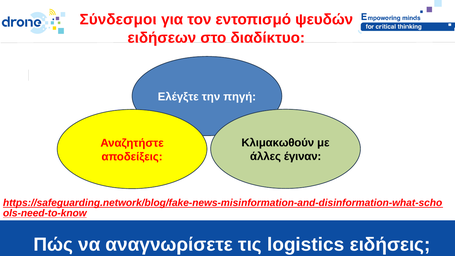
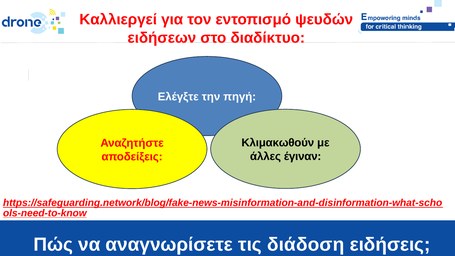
Σύνδεσμοι: Σύνδεσμοι -> Καλλιεργεί
logistics: logistics -> διάδοση
